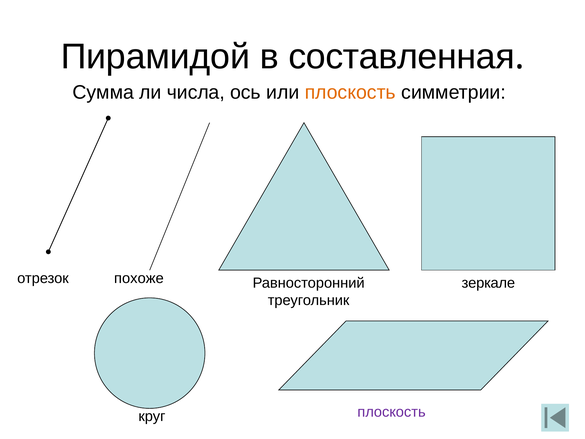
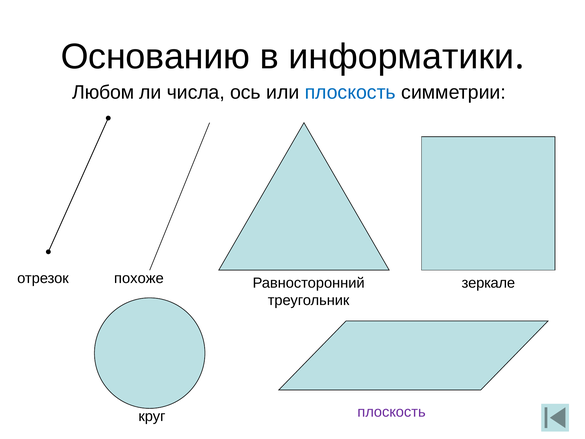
Пирамидой: Пирамидой -> Основанию
составленная: составленная -> информатики
Сумма: Сумма -> Любом
плоскость at (350, 93) colour: orange -> blue
